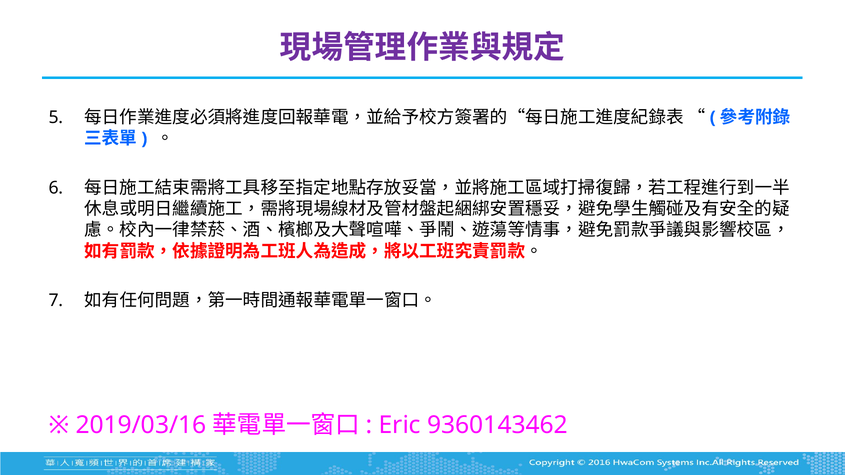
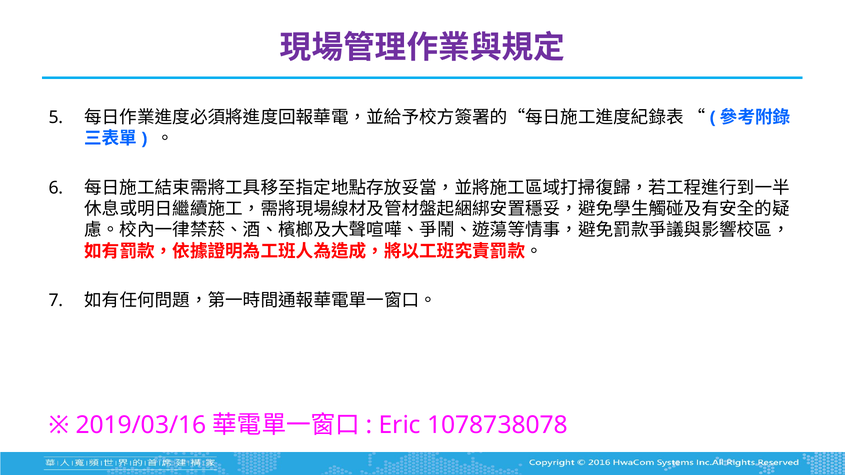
9360143462: 9360143462 -> 1078738078
